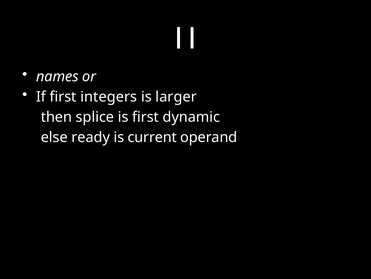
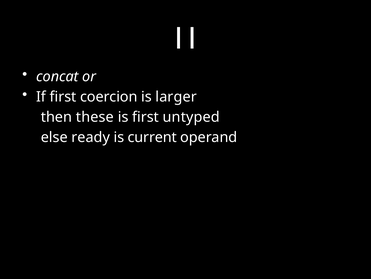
names: names -> concat
integers: integers -> coercion
splice: splice -> these
dynamic: dynamic -> untyped
